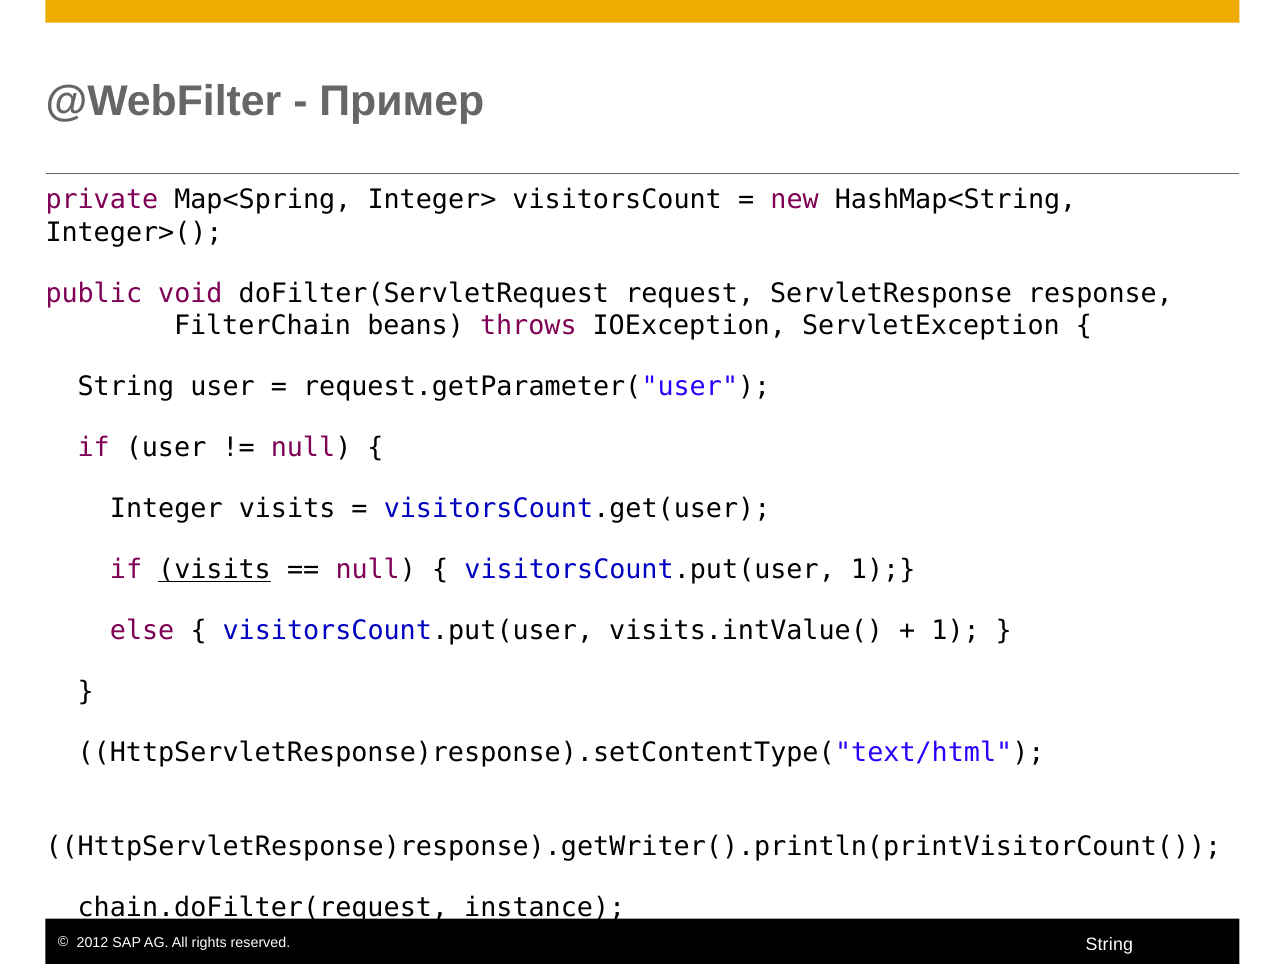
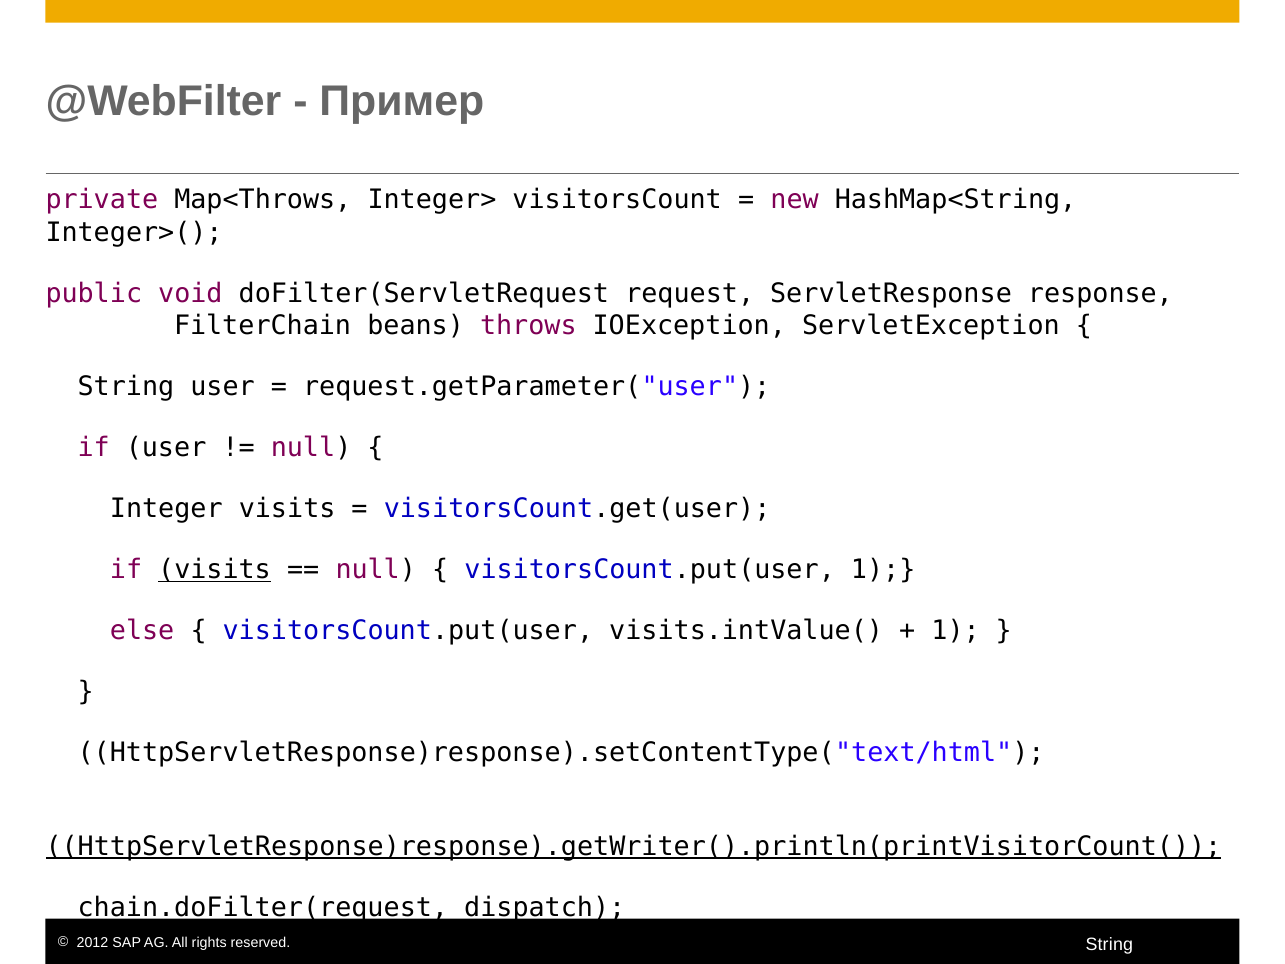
Map<Spring: Map<Spring -> Map<Throws
HttpServletResponse)response).getWriter().println(printVisitorCount( underline: none -> present
instance: instance -> dispatch
